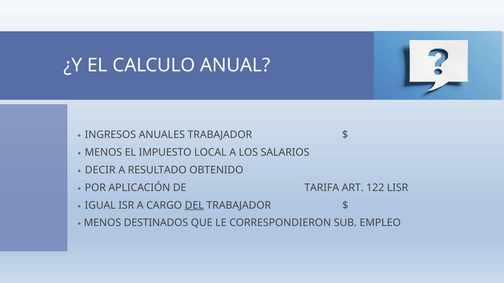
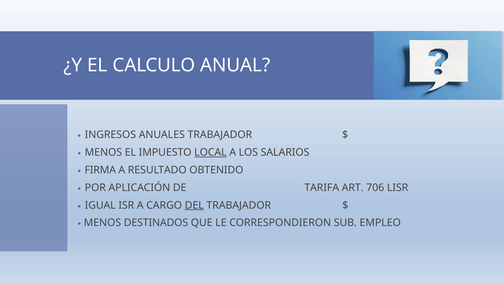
LOCAL underline: none -> present
DECIR: DECIR -> FIRMA
122: 122 -> 706
